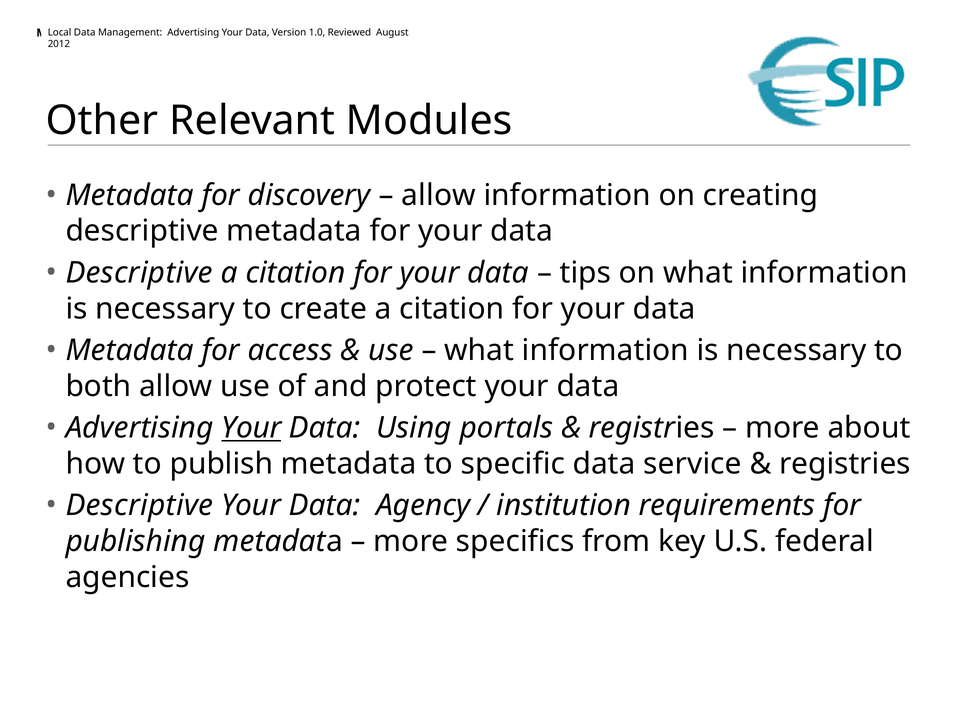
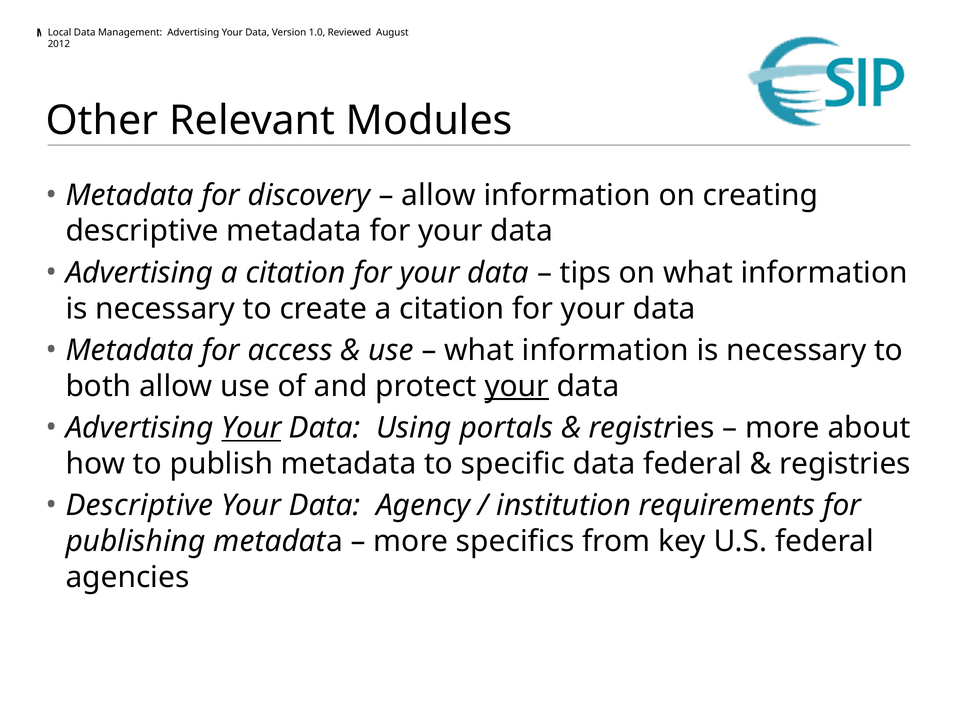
Descriptive at (139, 273): Descriptive -> Advertising
your at (517, 386) underline: none -> present
data service: service -> federal
